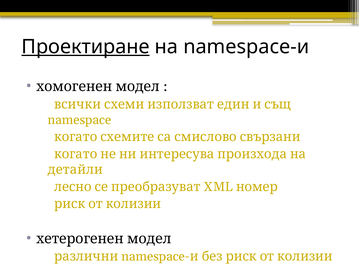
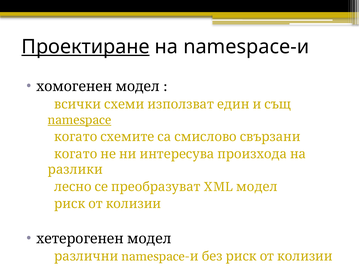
namespace underline: none -> present
детайли: детайли -> разлики
номер: номер -> модел
